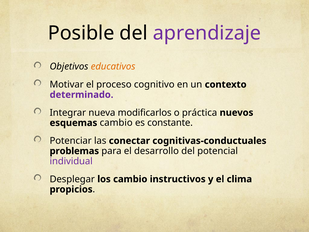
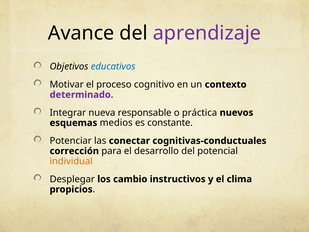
Posible: Posible -> Avance
educativos colour: orange -> blue
modificarlos: modificarlos -> responsable
esquemas cambio: cambio -> medios
problemas: problemas -> corrección
individual colour: purple -> orange
